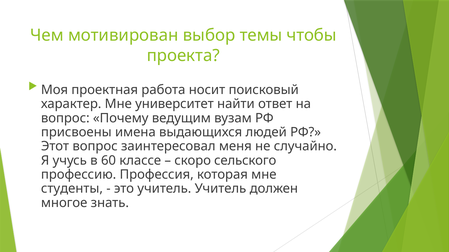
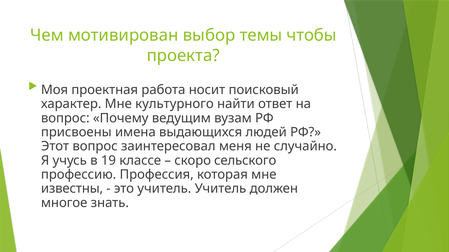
университет: университет -> культурного
60: 60 -> 19
студенты: студенты -> известны
